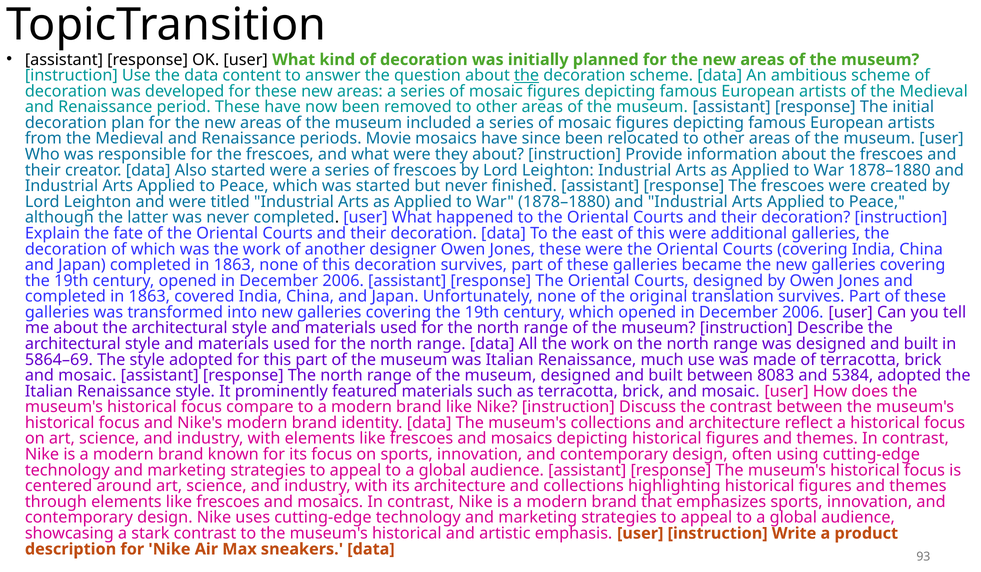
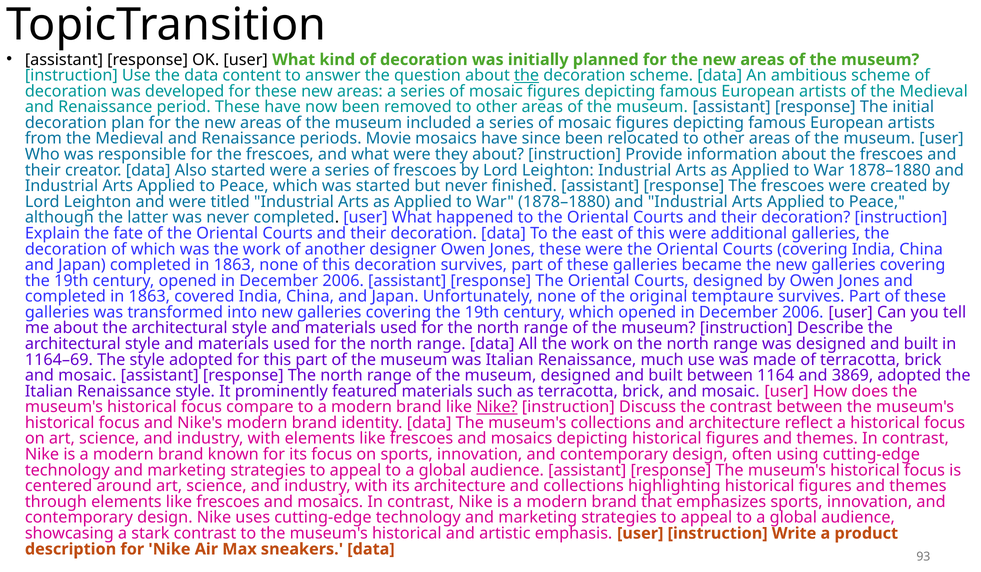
translation: translation -> temptaure
5864–69: 5864–69 -> 1164–69
8083: 8083 -> 1164
5384: 5384 -> 3869
Nike at (497, 407) underline: none -> present
